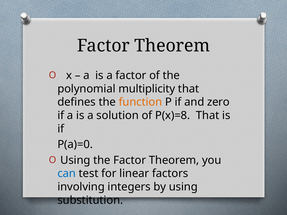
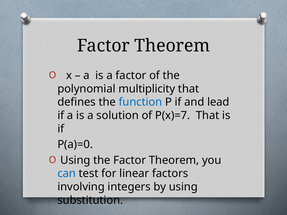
function colour: orange -> blue
zero: zero -> lead
P(x)=8: P(x)=8 -> P(x)=7
